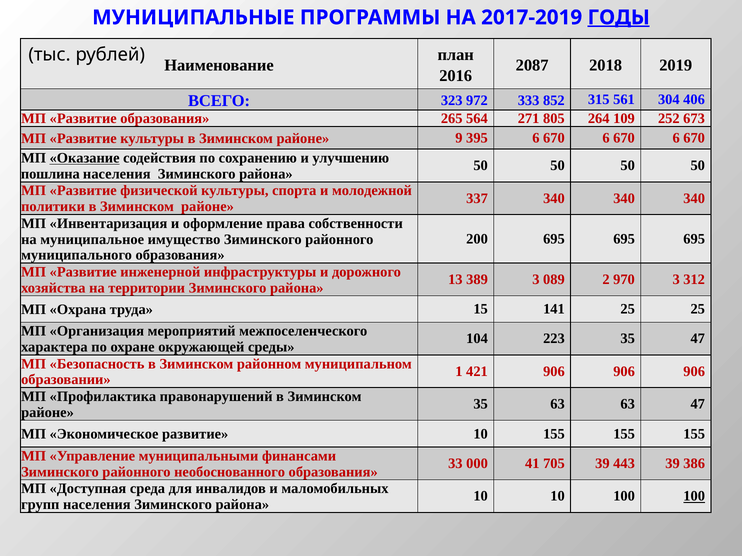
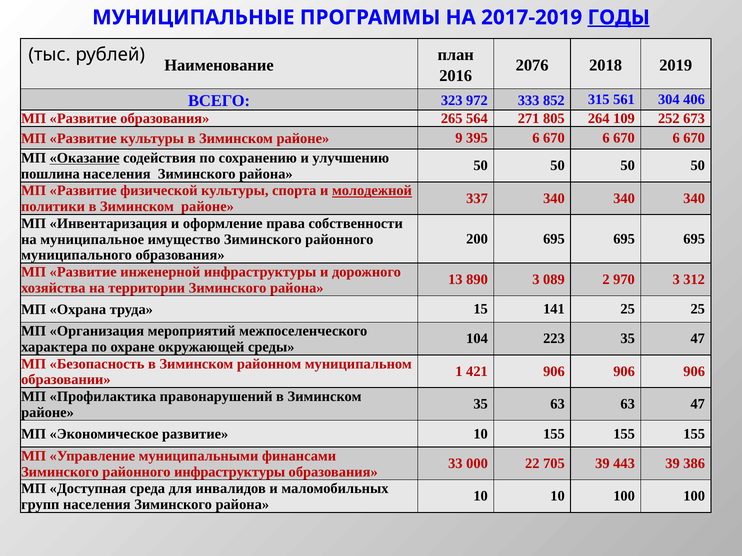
2087: 2087 -> 2076
молодежной underline: none -> present
389: 389 -> 890
41: 41 -> 22
районного необоснованного: необоснованного -> инфраструктуры
100 at (694, 497) underline: present -> none
